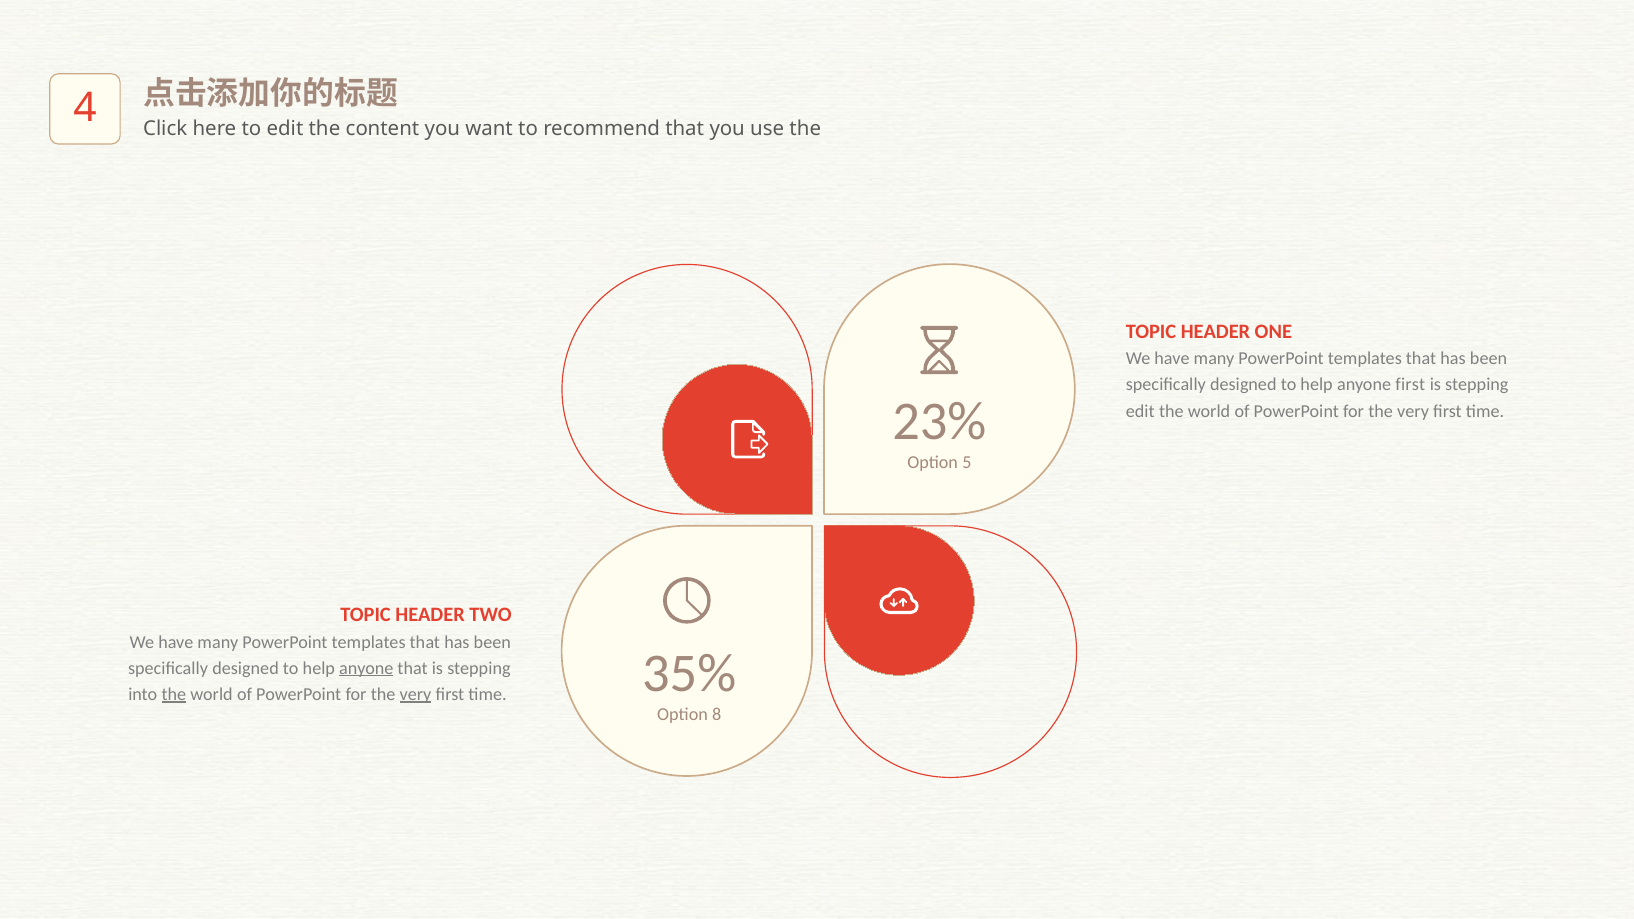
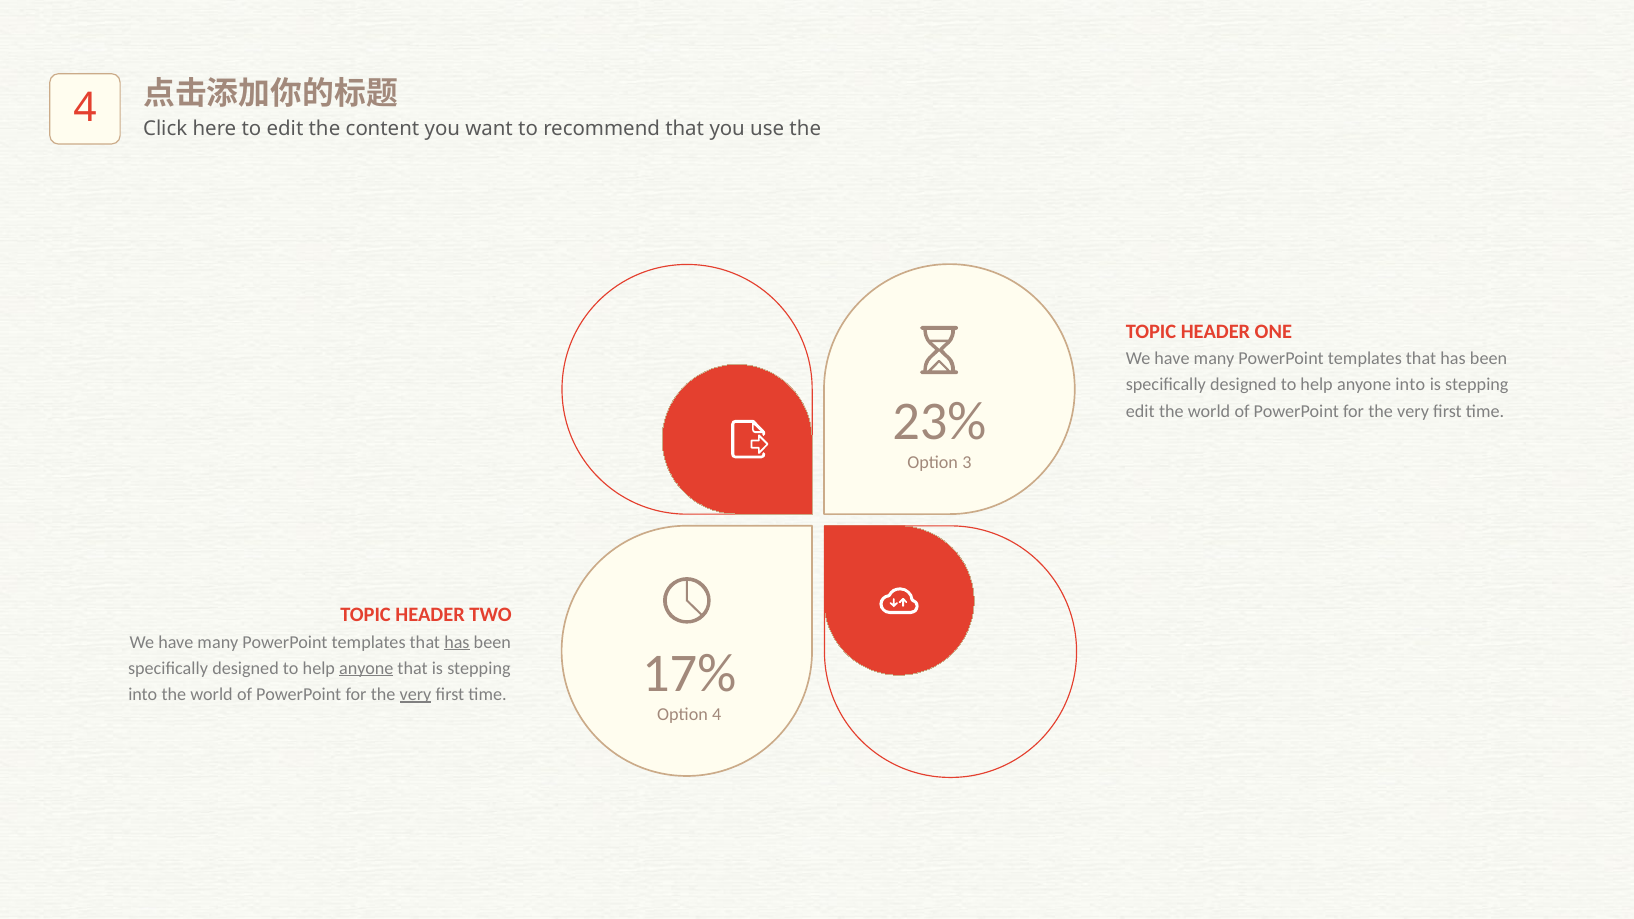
anyone first: first -> into
5: 5 -> 3
has at (457, 642) underline: none -> present
35%: 35% -> 17%
the at (174, 694) underline: present -> none
Option 8: 8 -> 4
